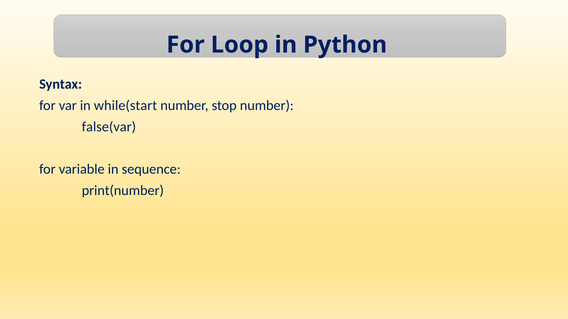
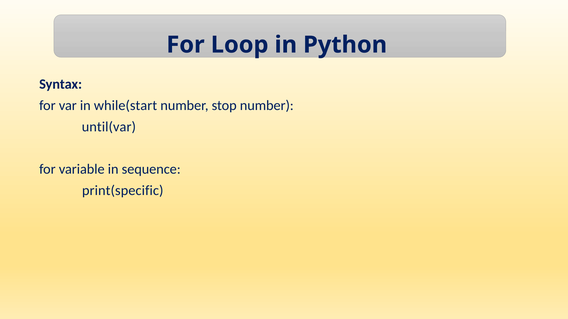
false(var: false(var -> until(var
print(number: print(number -> print(specific
